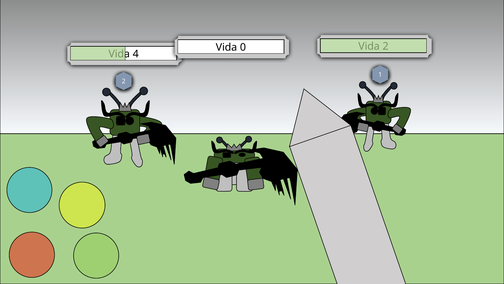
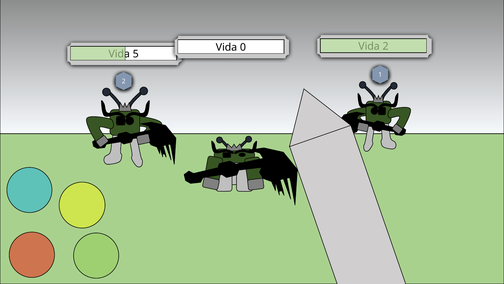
4: 4 -> 5
